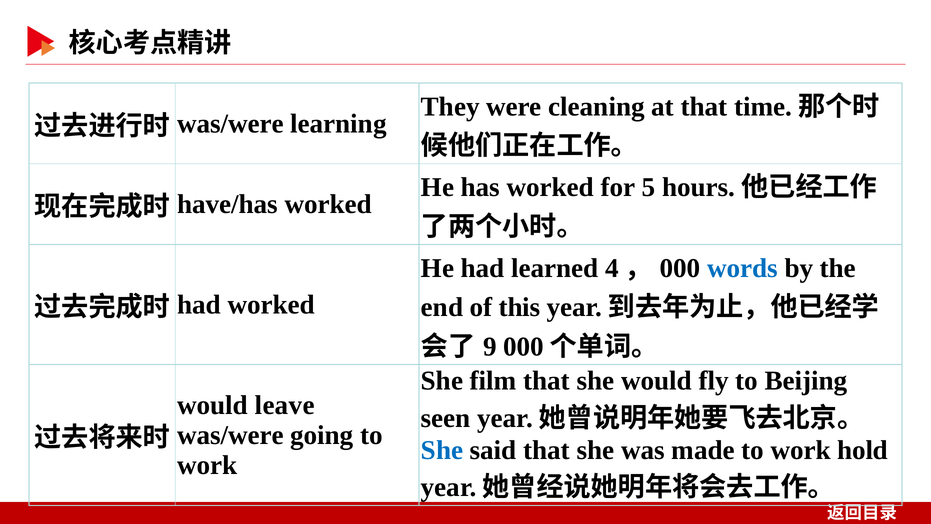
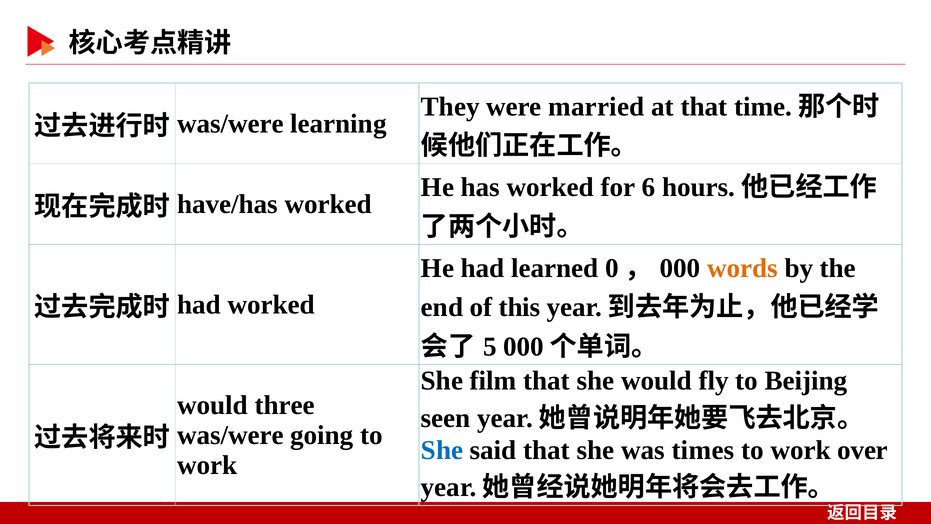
cleaning: cleaning -> married
5: 5 -> 6
4: 4 -> 0
words colour: blue -> orange
9: 9 -> 5
leave: leave -> three
made: made -> times
hold: hold -> over
